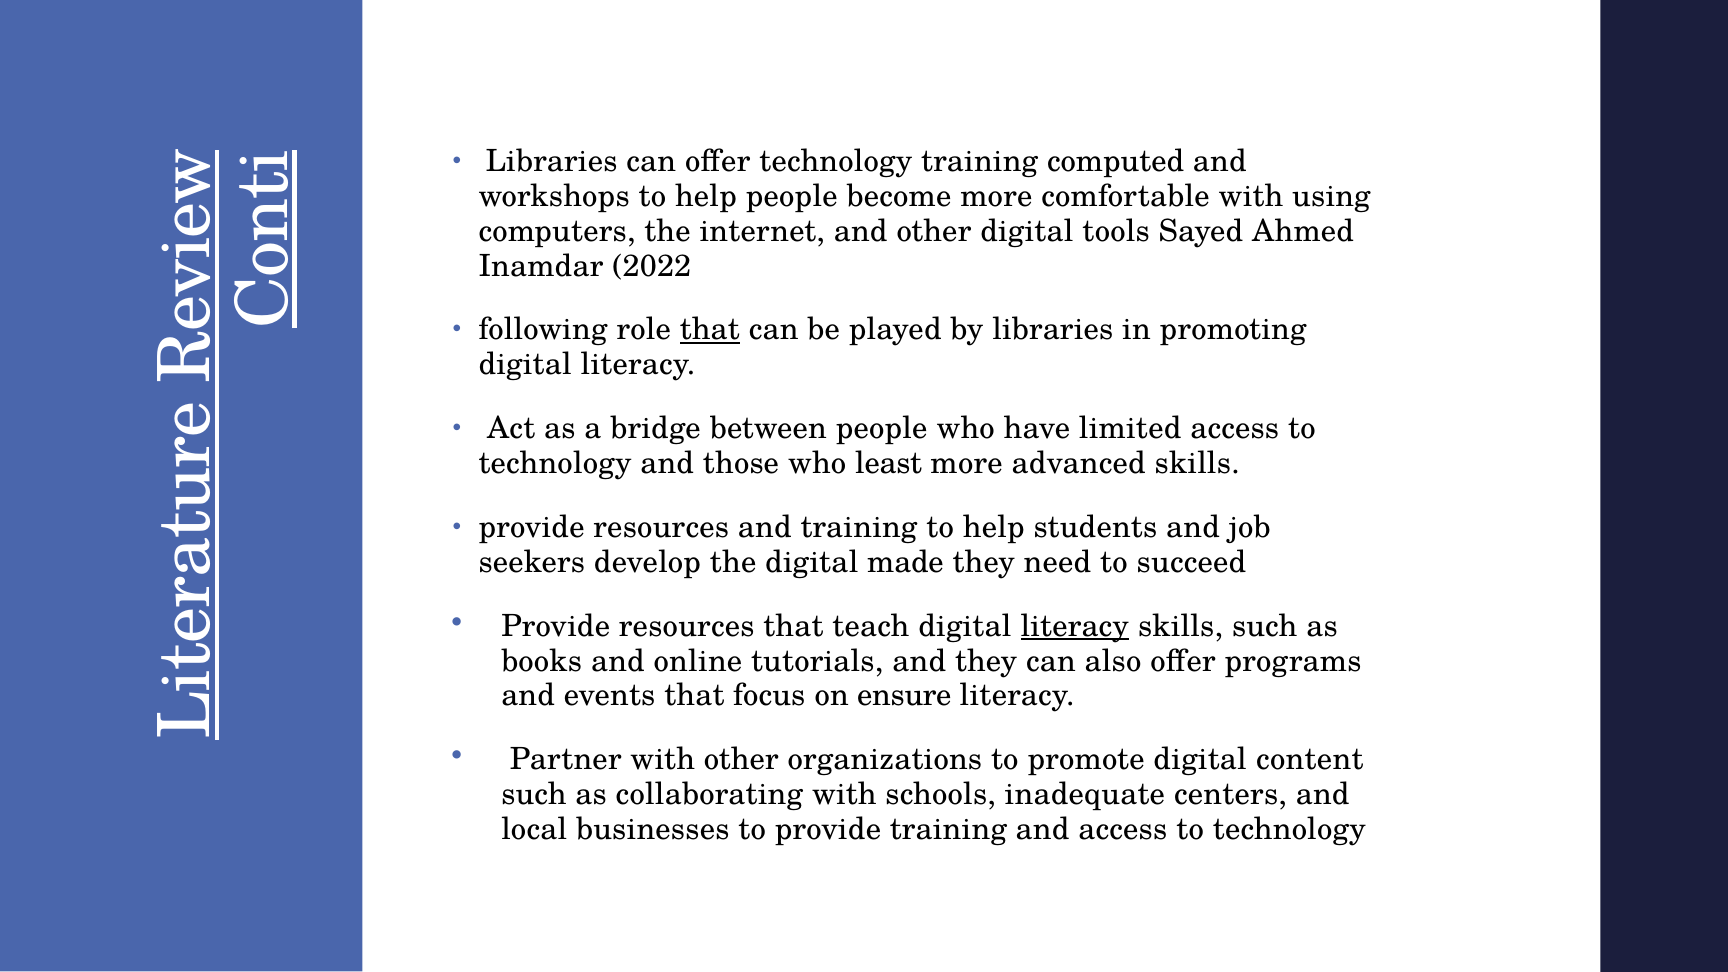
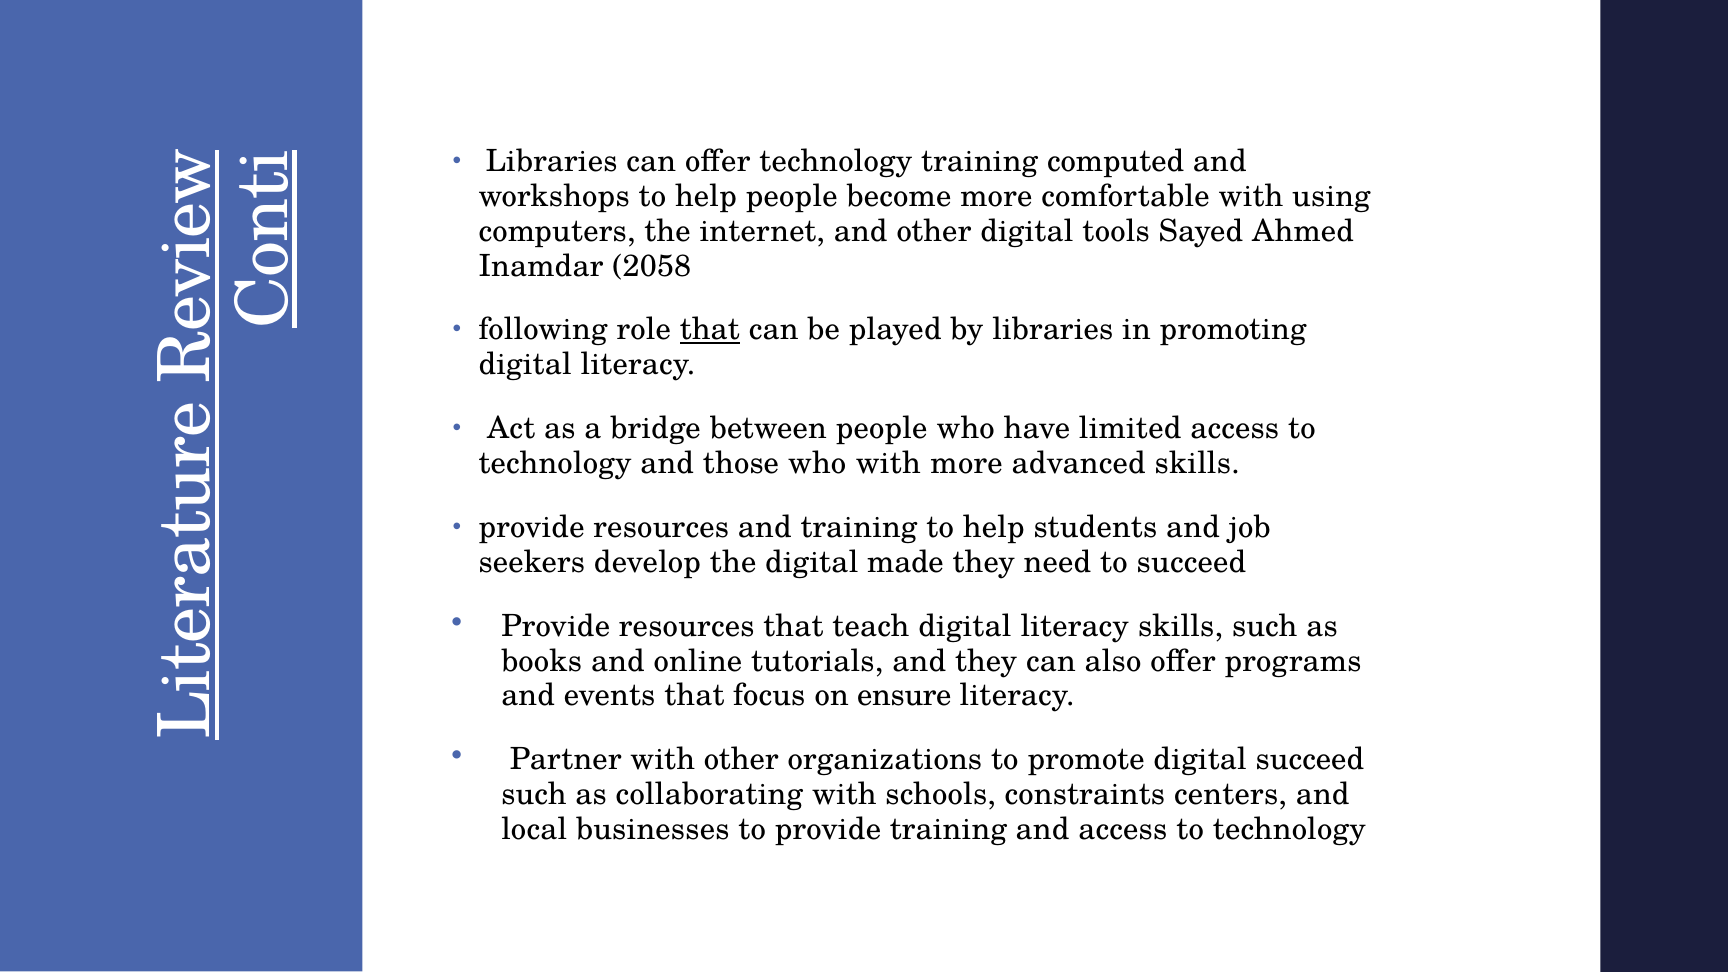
2022: 2022 -> 2058
who least: least -> with
literacy at (1075, 626) underline: present -> none
digital content: content -> succeed
inadequate: inadequate -> constraints
